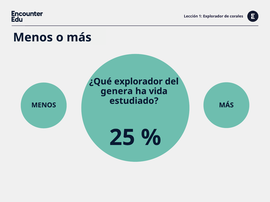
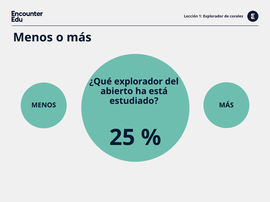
genera: genera -> abierto
vida: vida -> está
